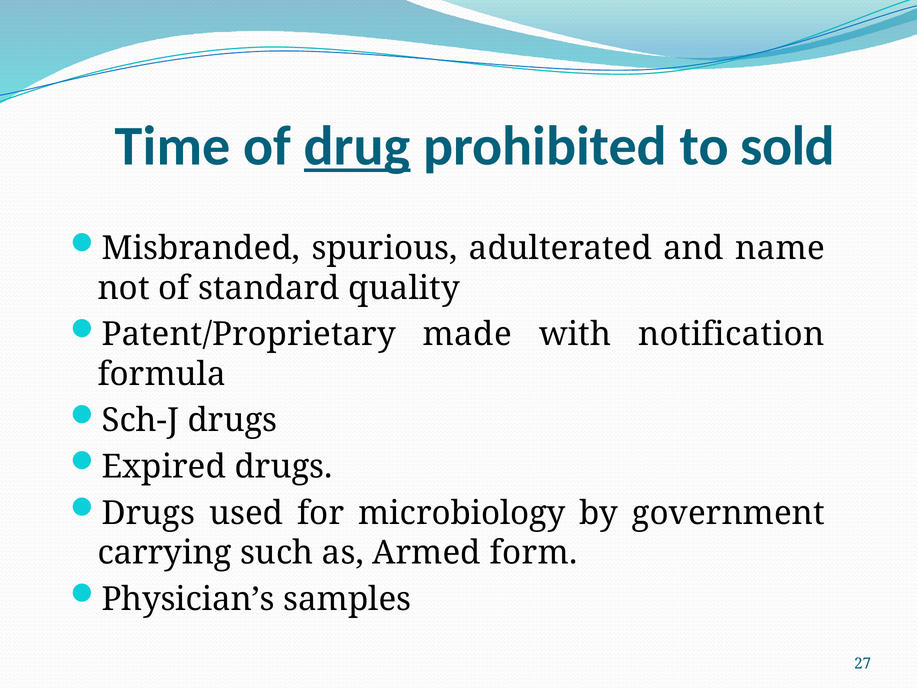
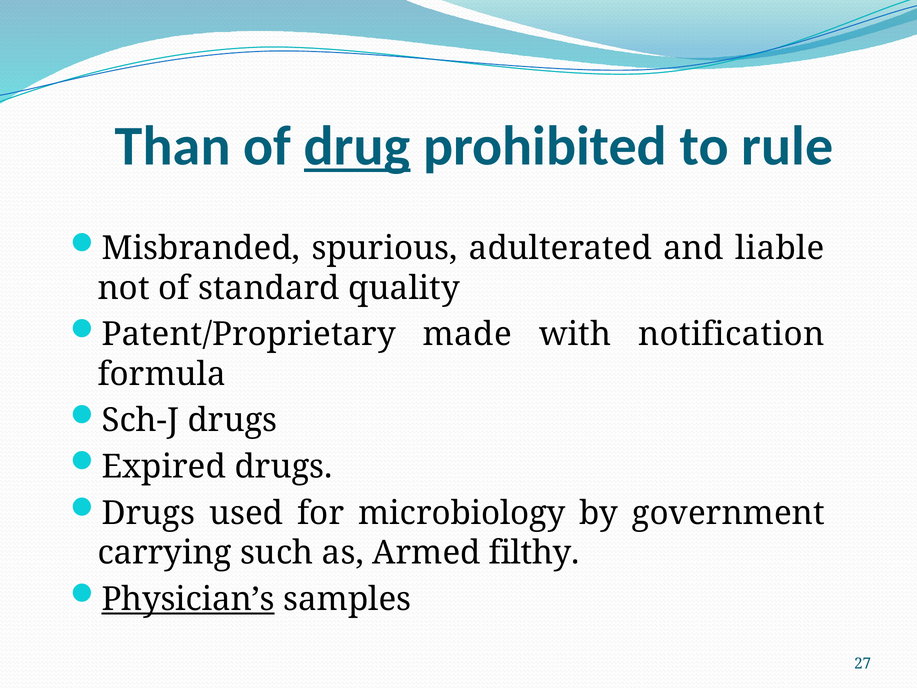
Time: Time -> Than
sold: sold -> rule
name: name -> liable
form: form -> filthy
Physician’s underline: none -> present
